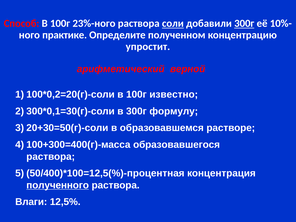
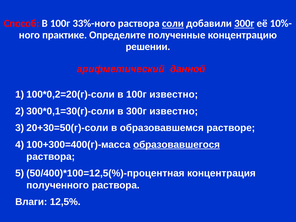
23%-ного: 23%-ного -> 33%-ного
полученном: полученном -> полученные
упростит: упростит -> решении
верной: верной -> данной
300г формулу: формулу -> известно
образовавшегося underline: none -> present
полученного underline: present -> none
